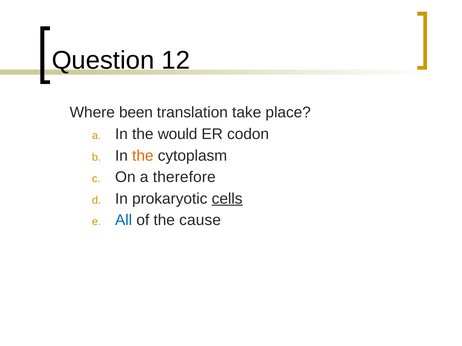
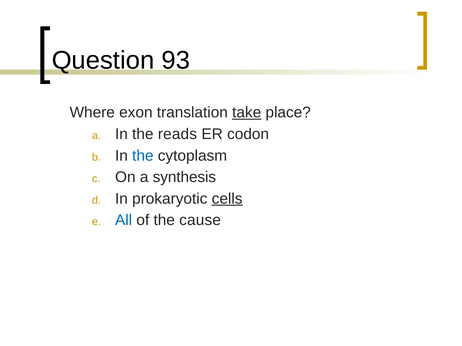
12: 12 -> 93
been: been -> exon
take underline: none -> present
would: would -> reads
the at (143, 156) colour: orange -> blue
therefore: therefore -> synthesis
